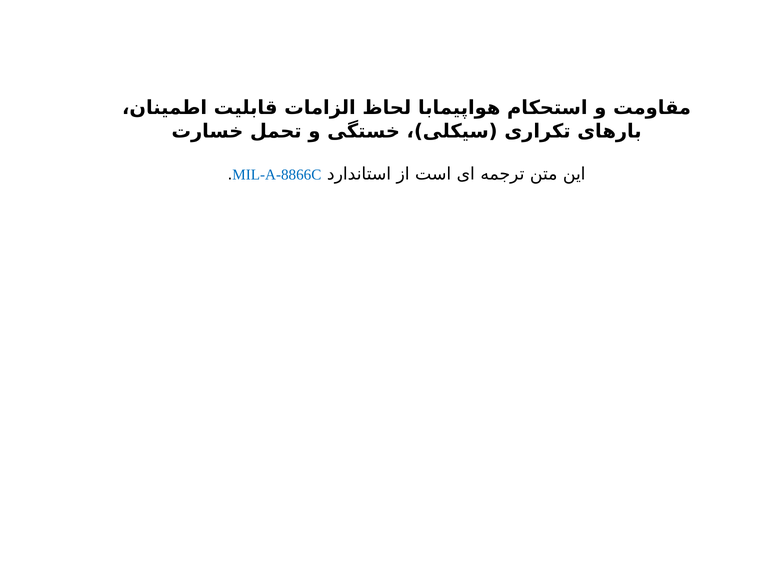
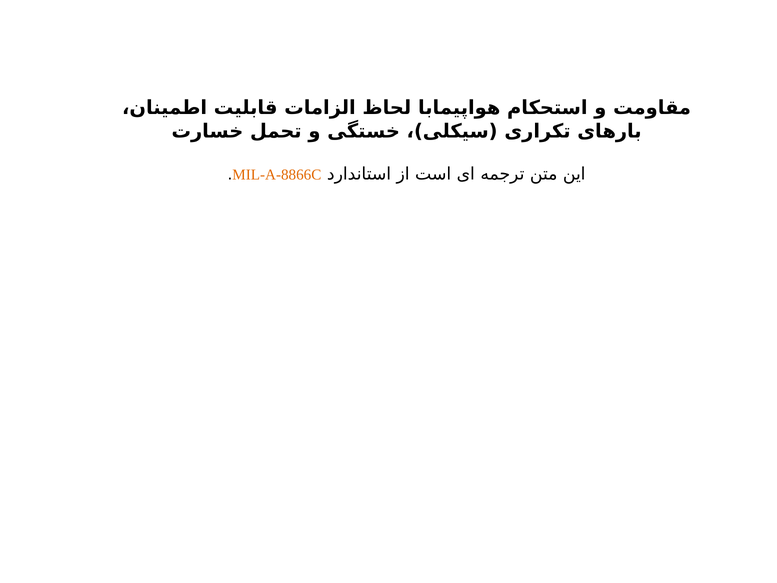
MIL-A-8866C colour: blue -> orange
